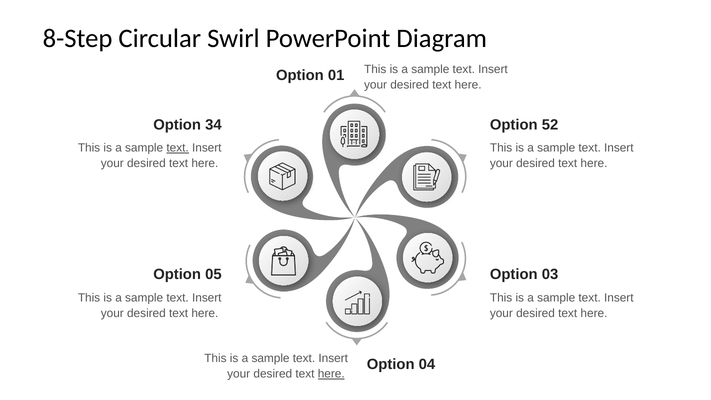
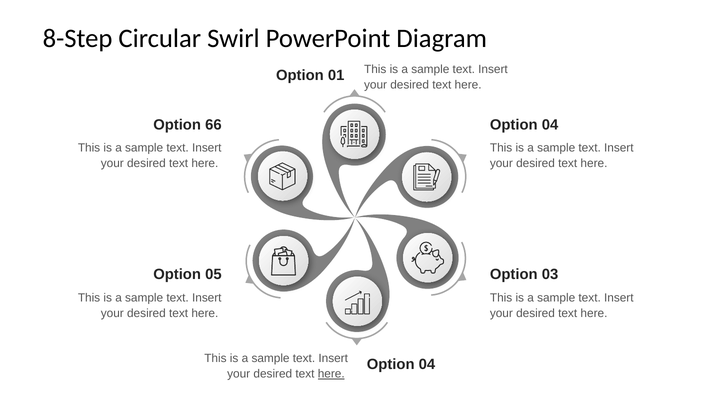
34: 34 -> 66
52 at (550, 125): 52 -> 04
text at (178, 148) underline: present -> none
